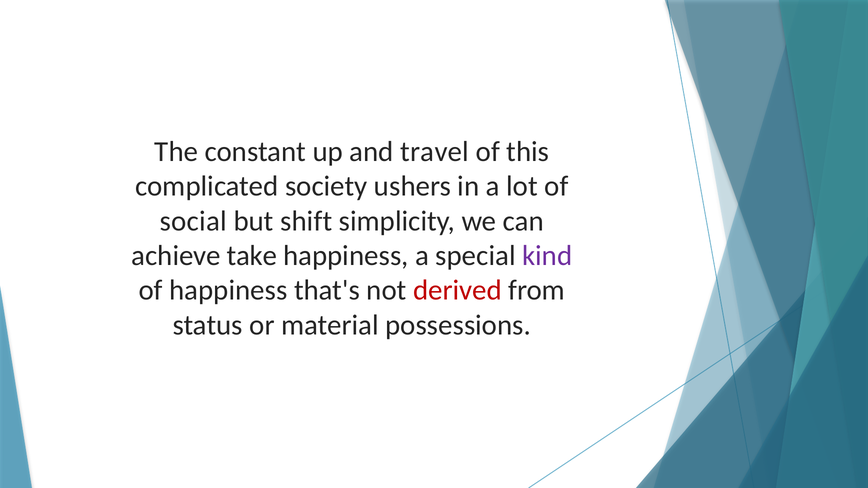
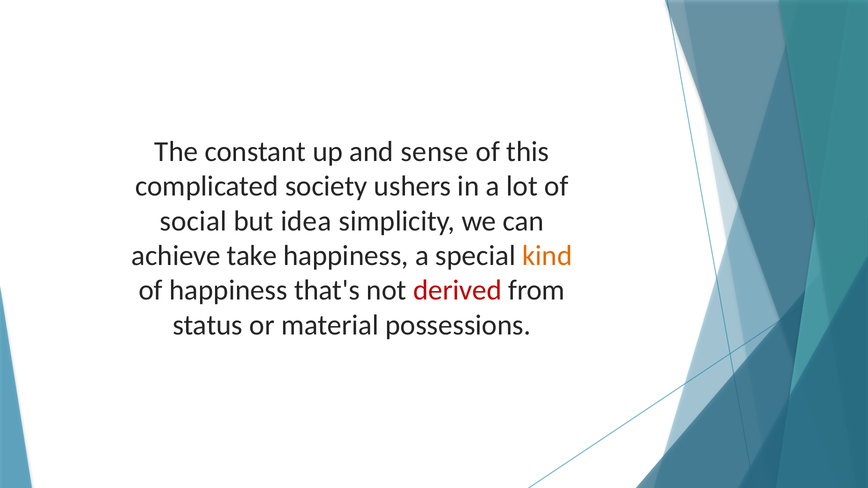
travel: travel -> sense
shift: shift -> idea
kind colour: purple -> orange
